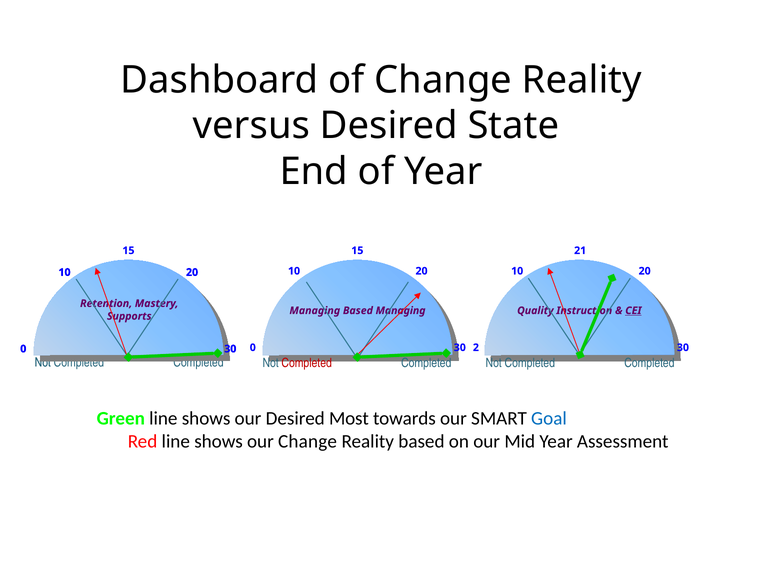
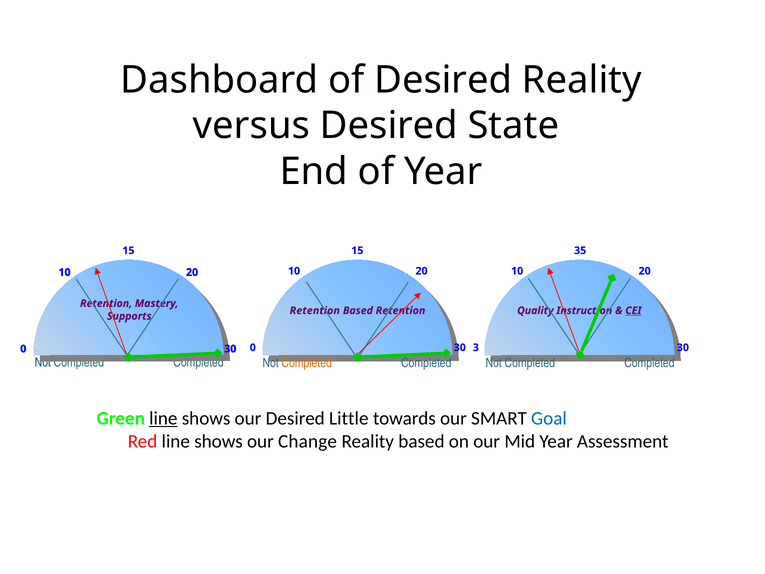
of Change: Change -> Desired
21: 21 -> 35
Managing at (315, 310): Managing -> Retention
Based Managing: Managing -> Retention
2: 2 -> 3
Completed at (307, 363) colour: red -> orange
line at (163, 418) underline: none -> present
Most: Most -> Little
